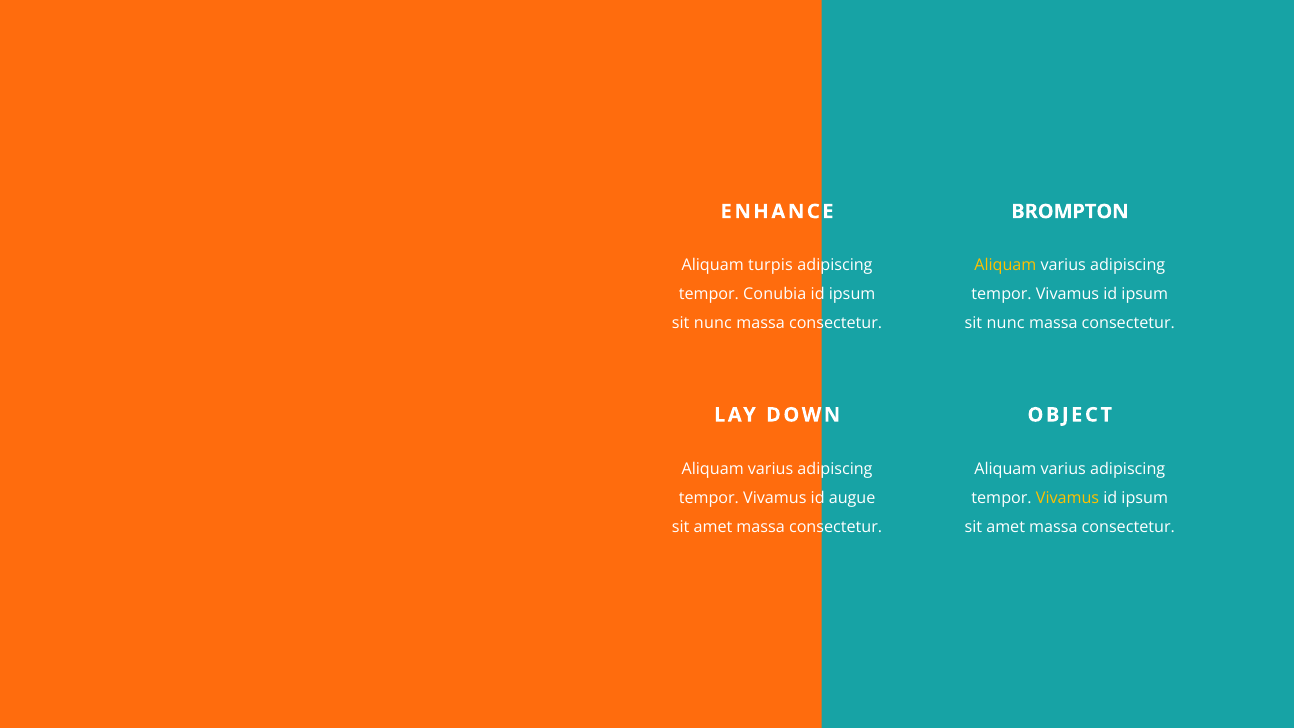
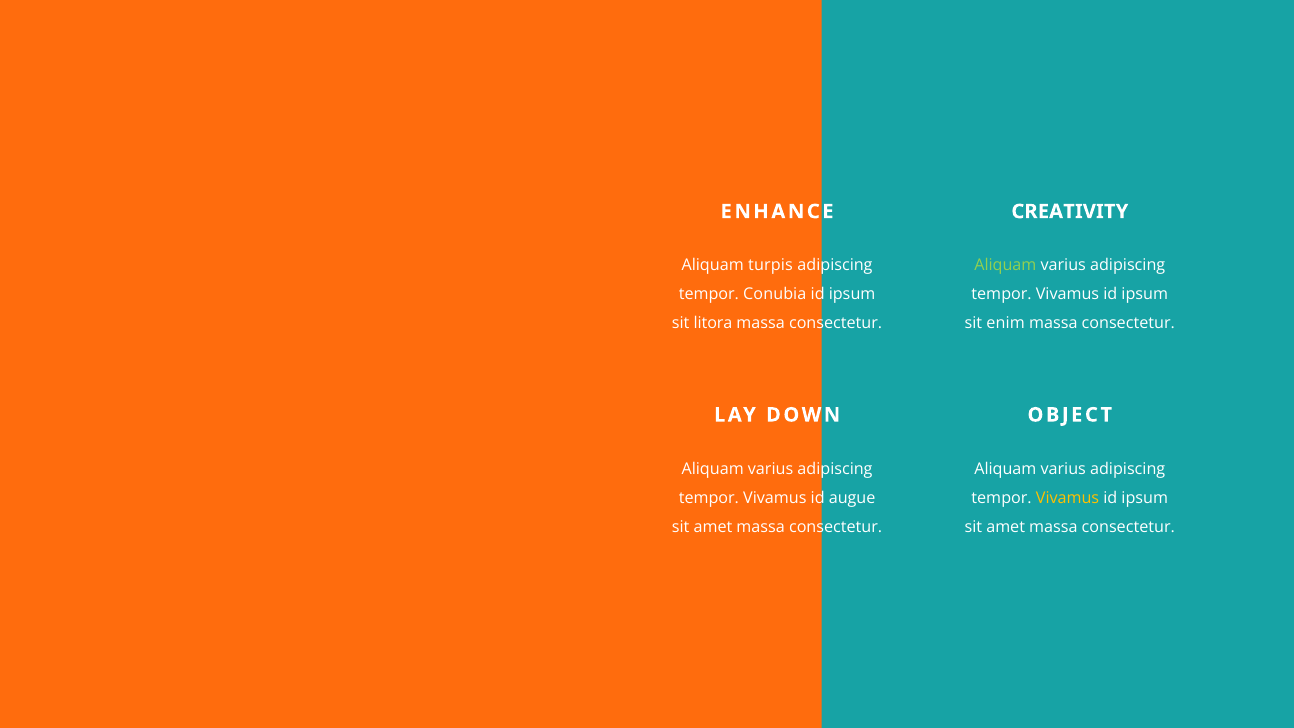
BROMPTON: BROMPTON -> CREATIVITY
Aliquam at (1005, 265) colour: yellow -> light green
nunc at (713, 323): nunc -> litora
nunc at (1006, 323): nunc -> enim
